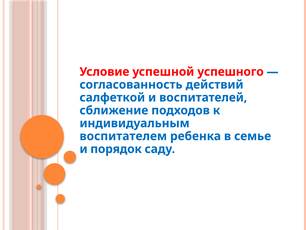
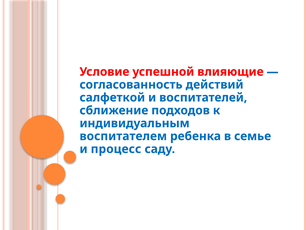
успешного: успешного -> влияющие
порядок: порядок -> процесс
